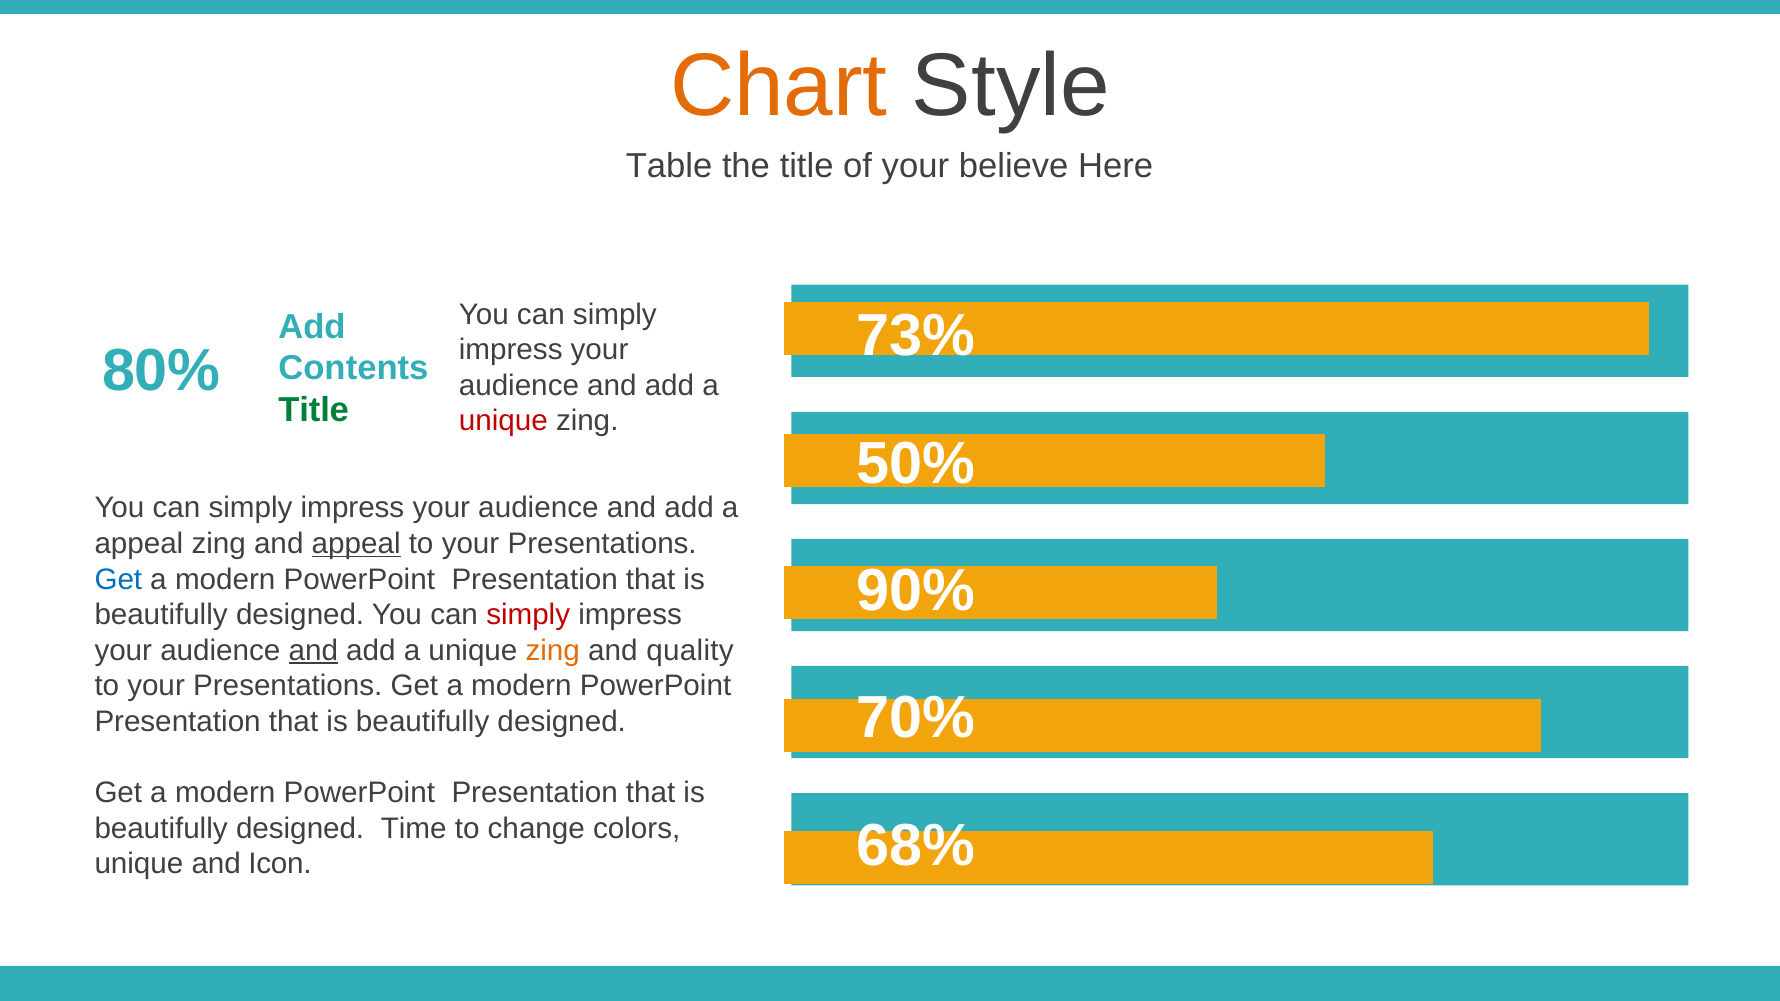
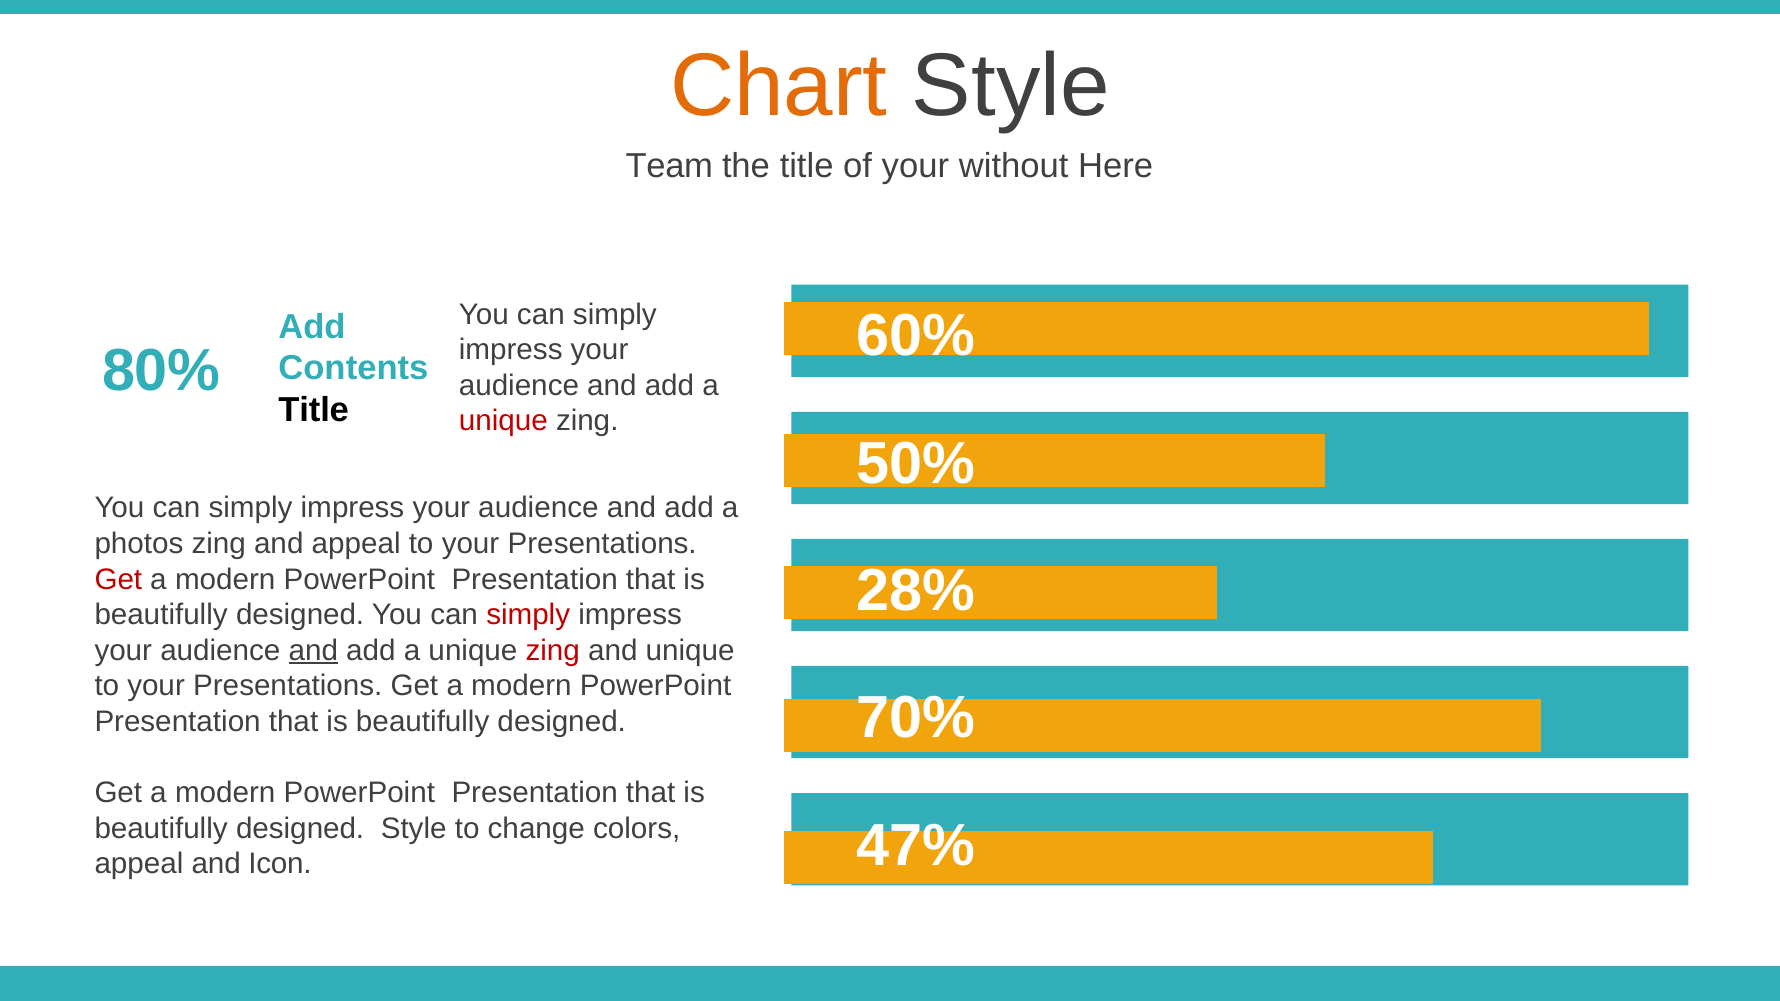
Table: Table -> Team
believe: believe -> without
73%: 73% -> 60%
Title at (314, 410) colour: green -> black
appeal at (139, 544): appeal -> photos
appeal at (356, 544) underline: present -> none
90%: 90% -> 28%
Get at (118, 579) colour: blue -> red
zing at (553, 651) colour: orange -> red
and quality: quality -> unique
designed Time: Time -> Style
68%: 68% -> 47%
unique at (139, 864): unique -> appeal
